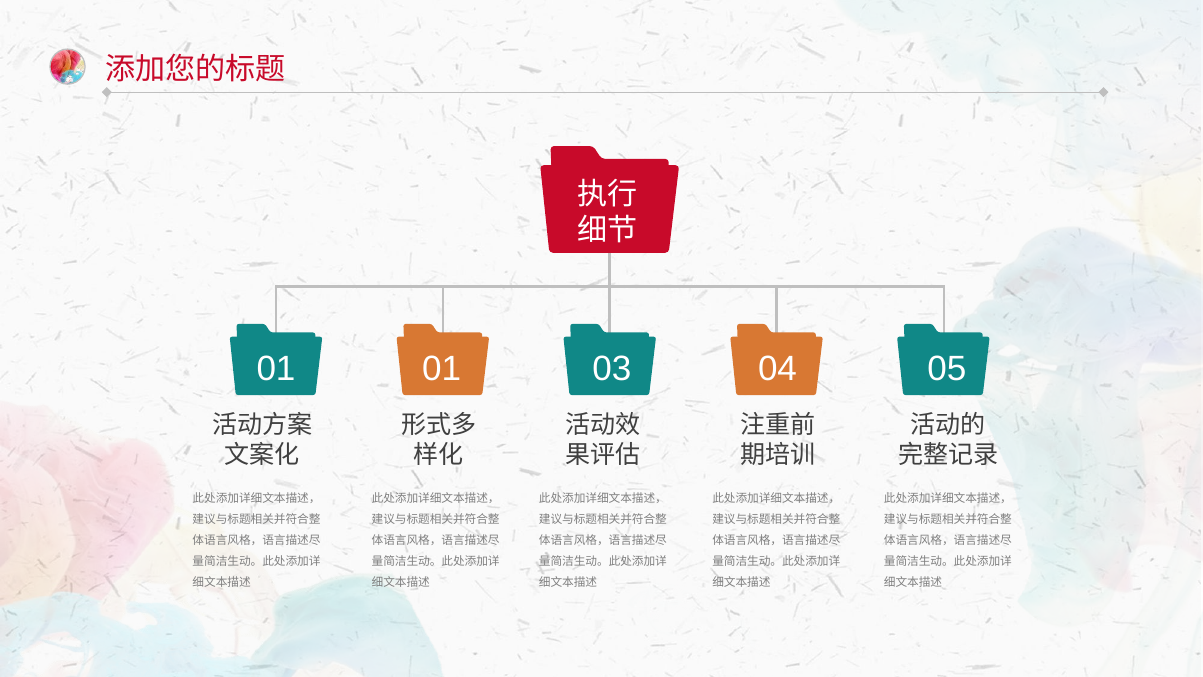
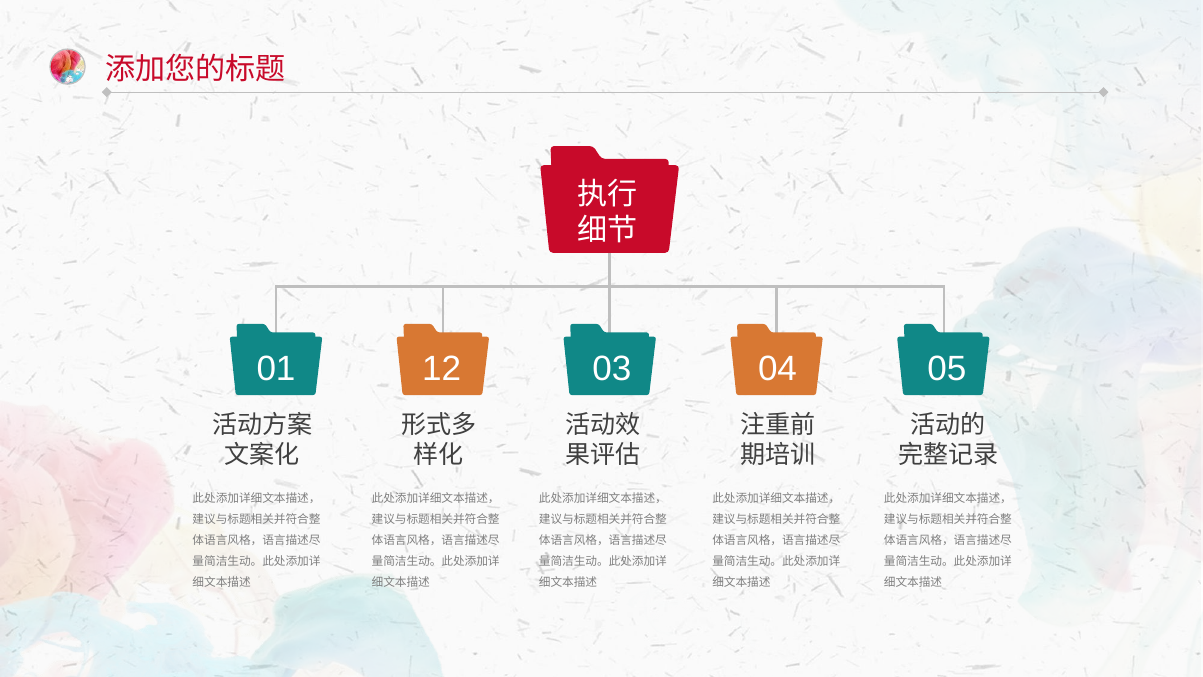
01 01: 01 -> 12
